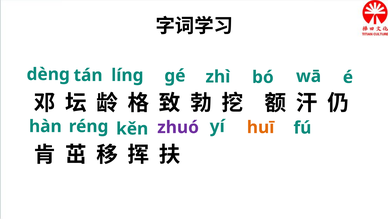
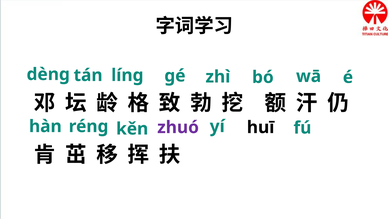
huī colour: orange -> black
